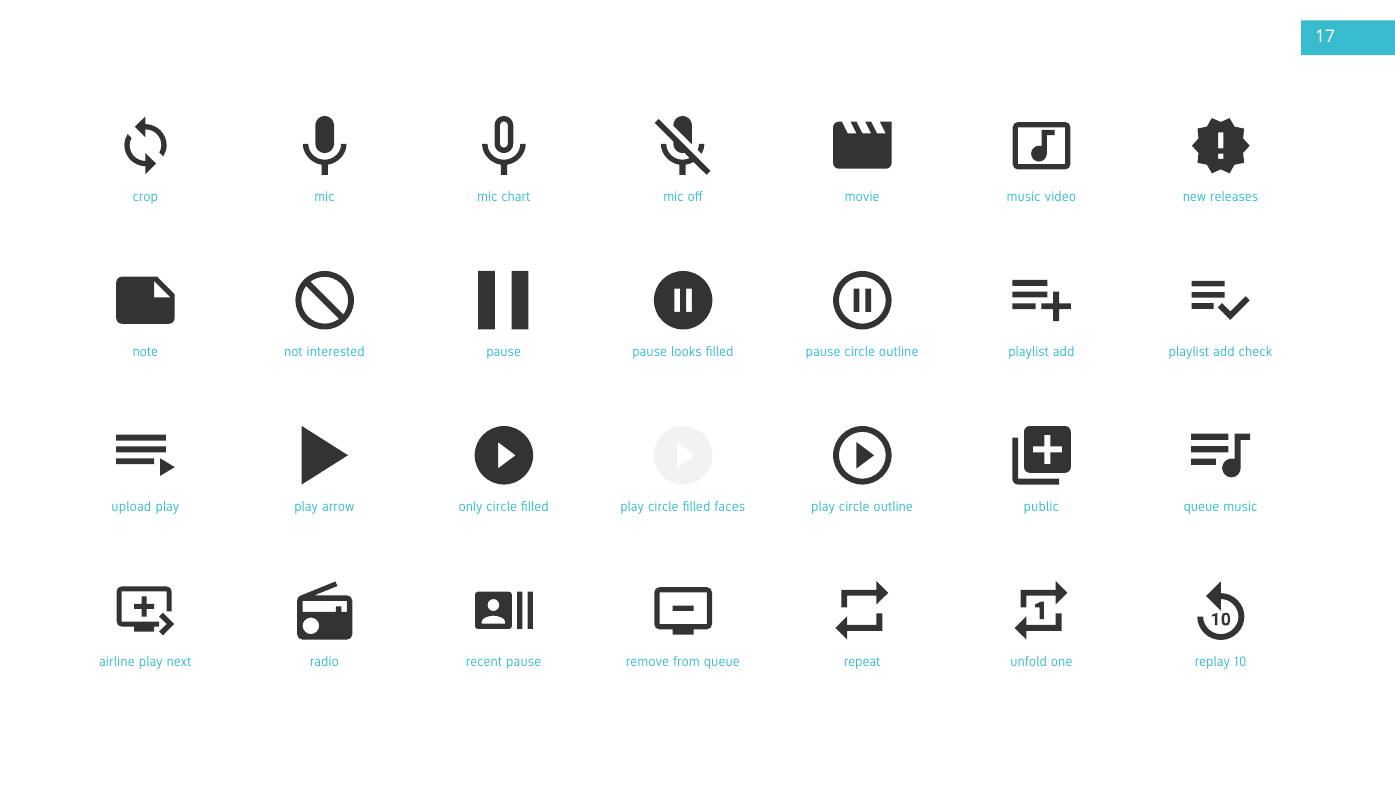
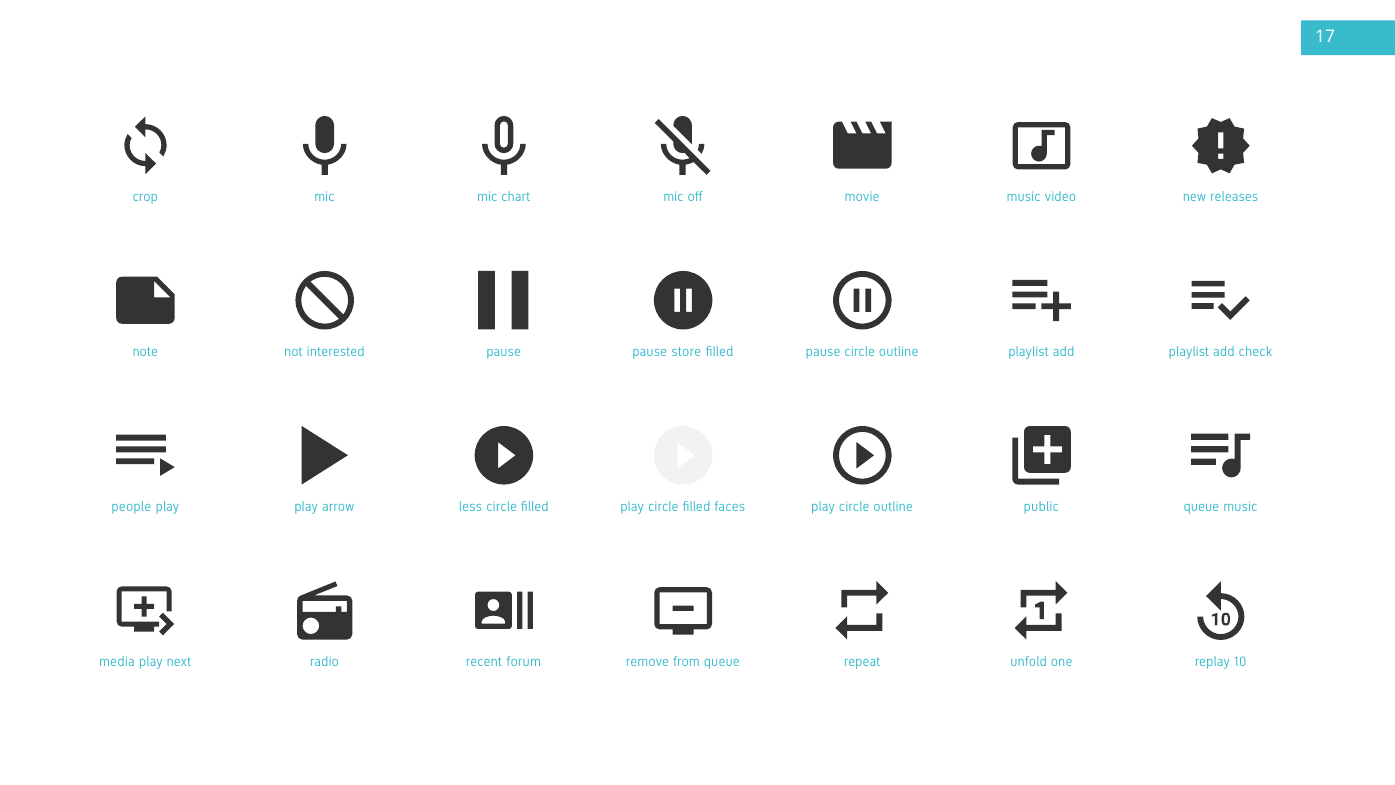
looks: looks -> store
upload: upload -> people
only: only -> less
airline: airline -> media
recent pause: pause -> forum
